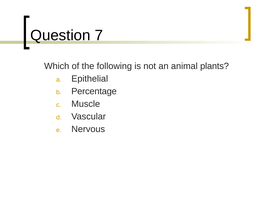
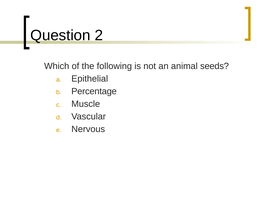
7: 7 -> 2
plants: plants -> seeds
